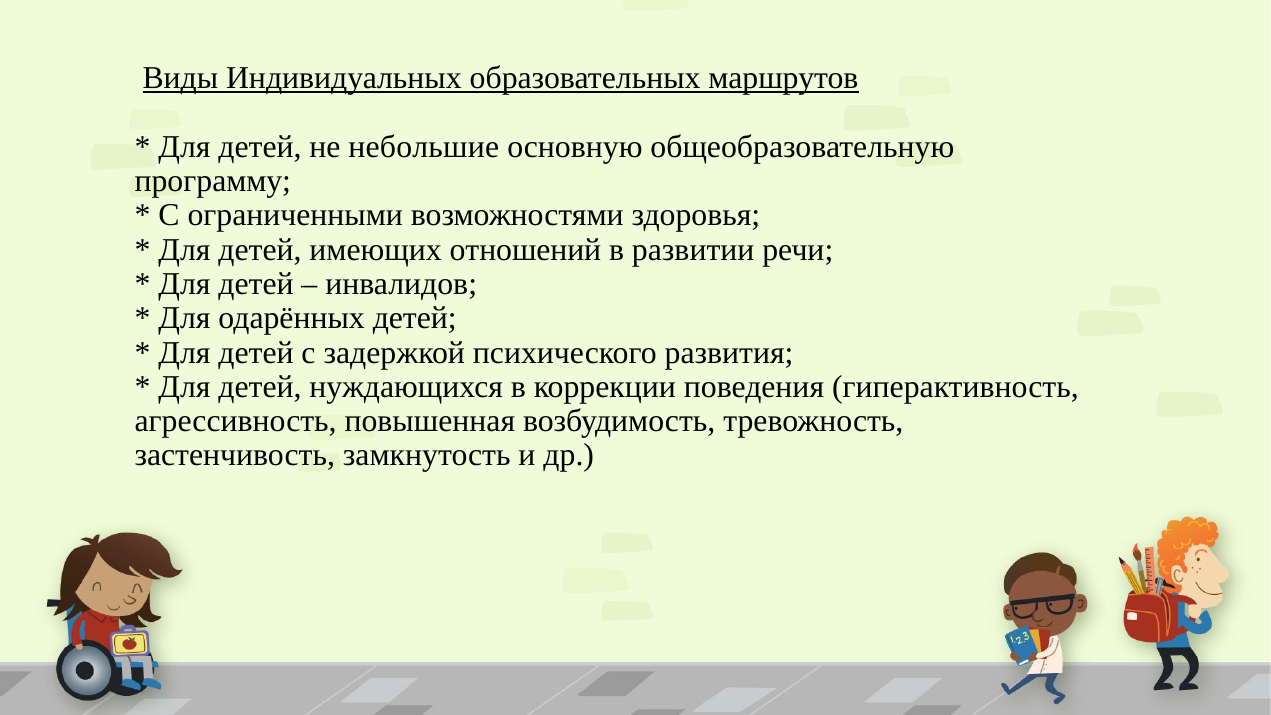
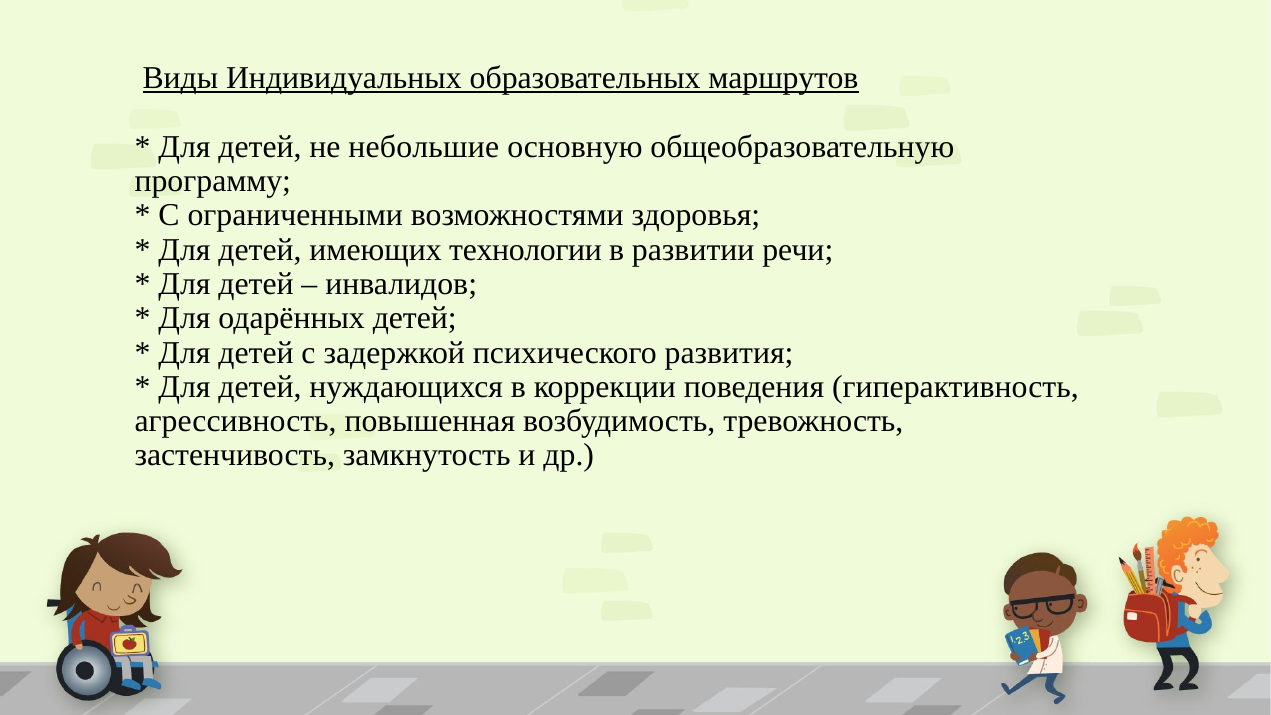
отношений: отношений -> технологии
